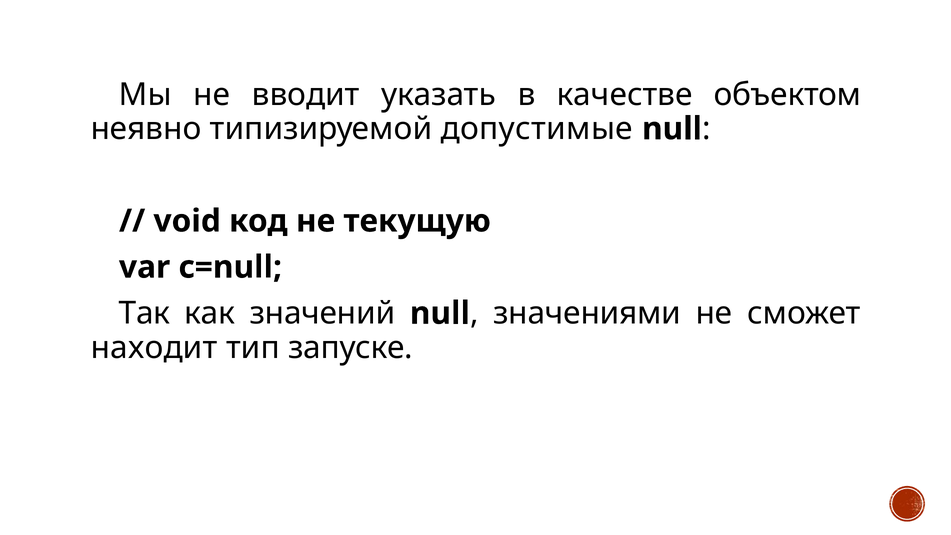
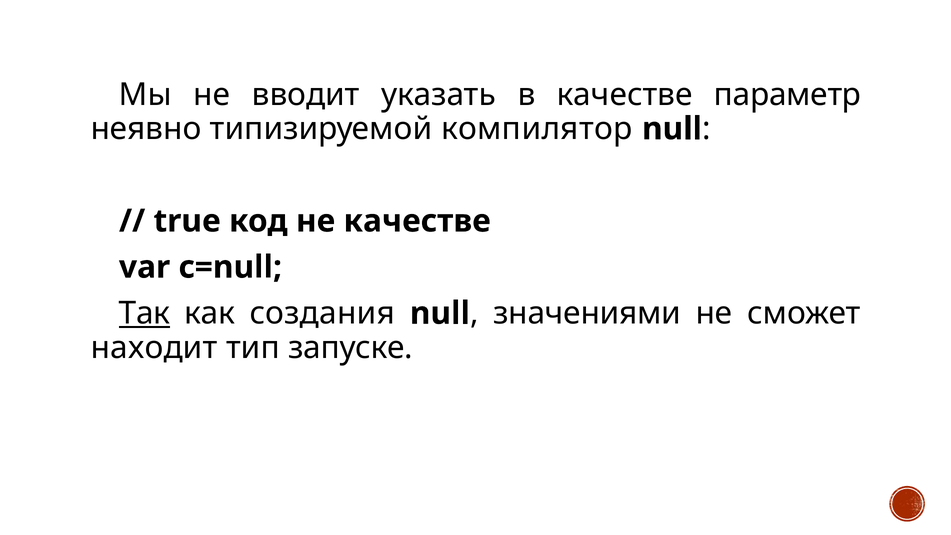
объектом: объектом -> параметр
допустимые: допустимые -> компилятор
void: void -> true
не текущую: текущую -> качестве
Так underline: none -> present
значений: значений -> создания
